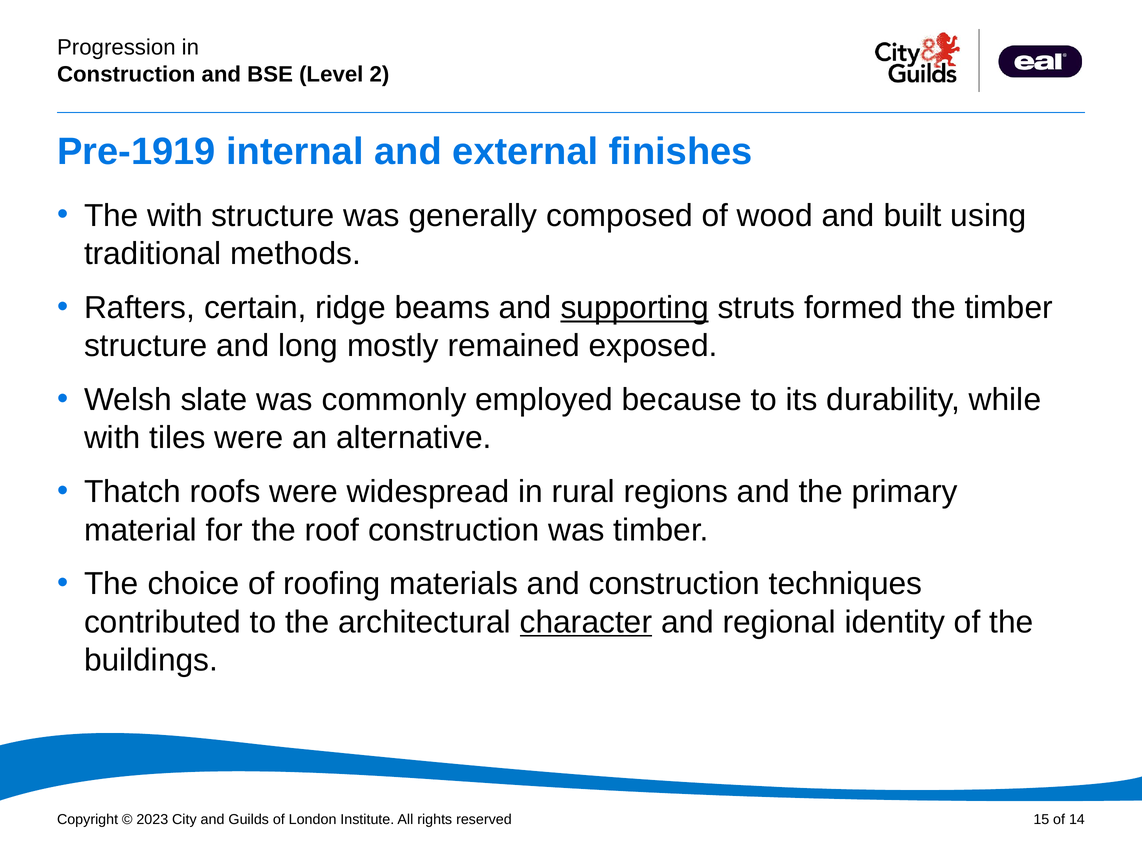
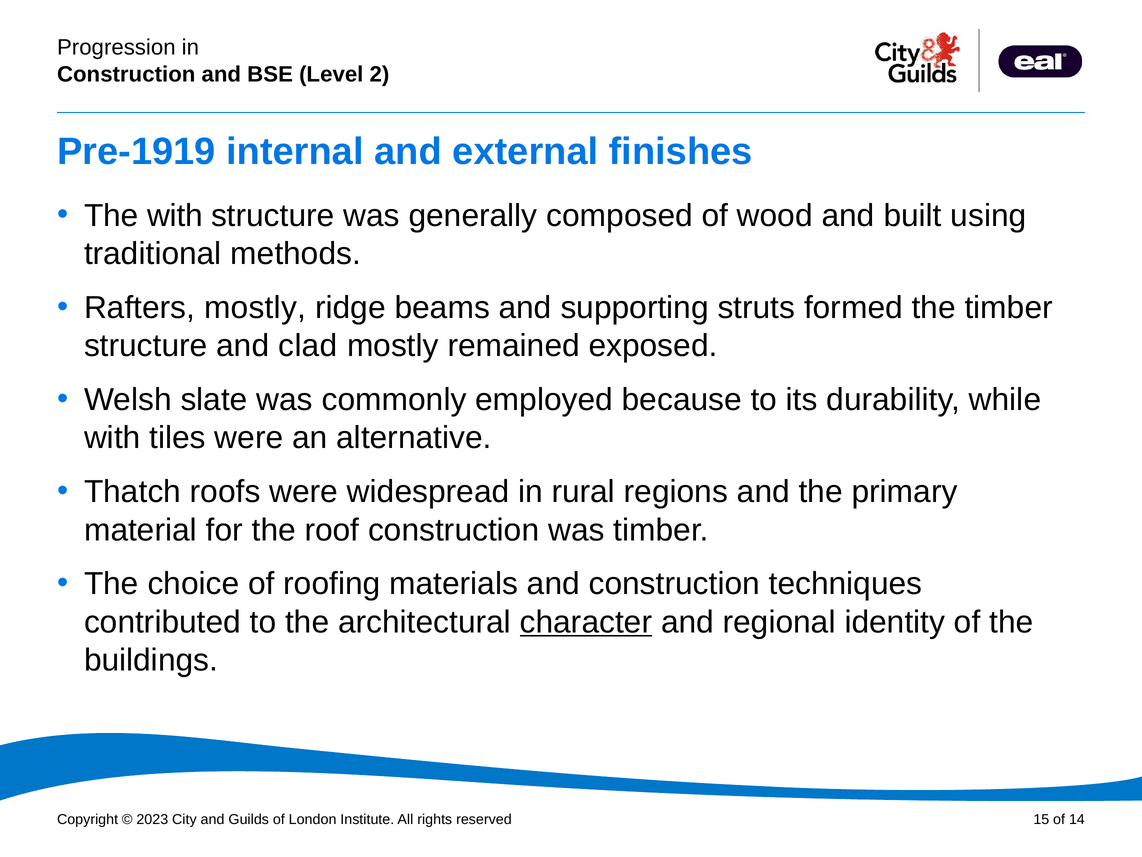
Rafters certain: certain -> mostly
supporting underline: present -> none
long: long -> clad
